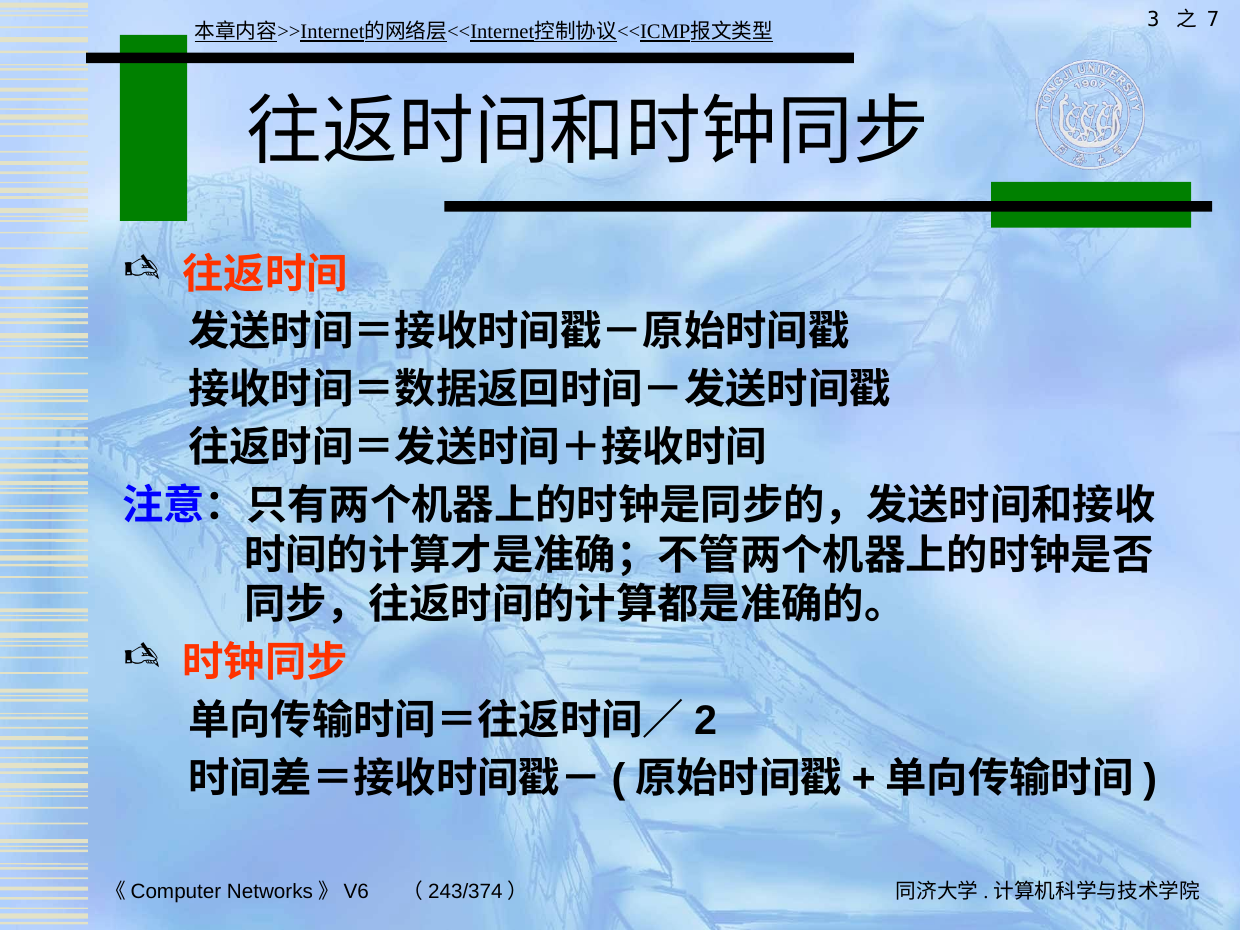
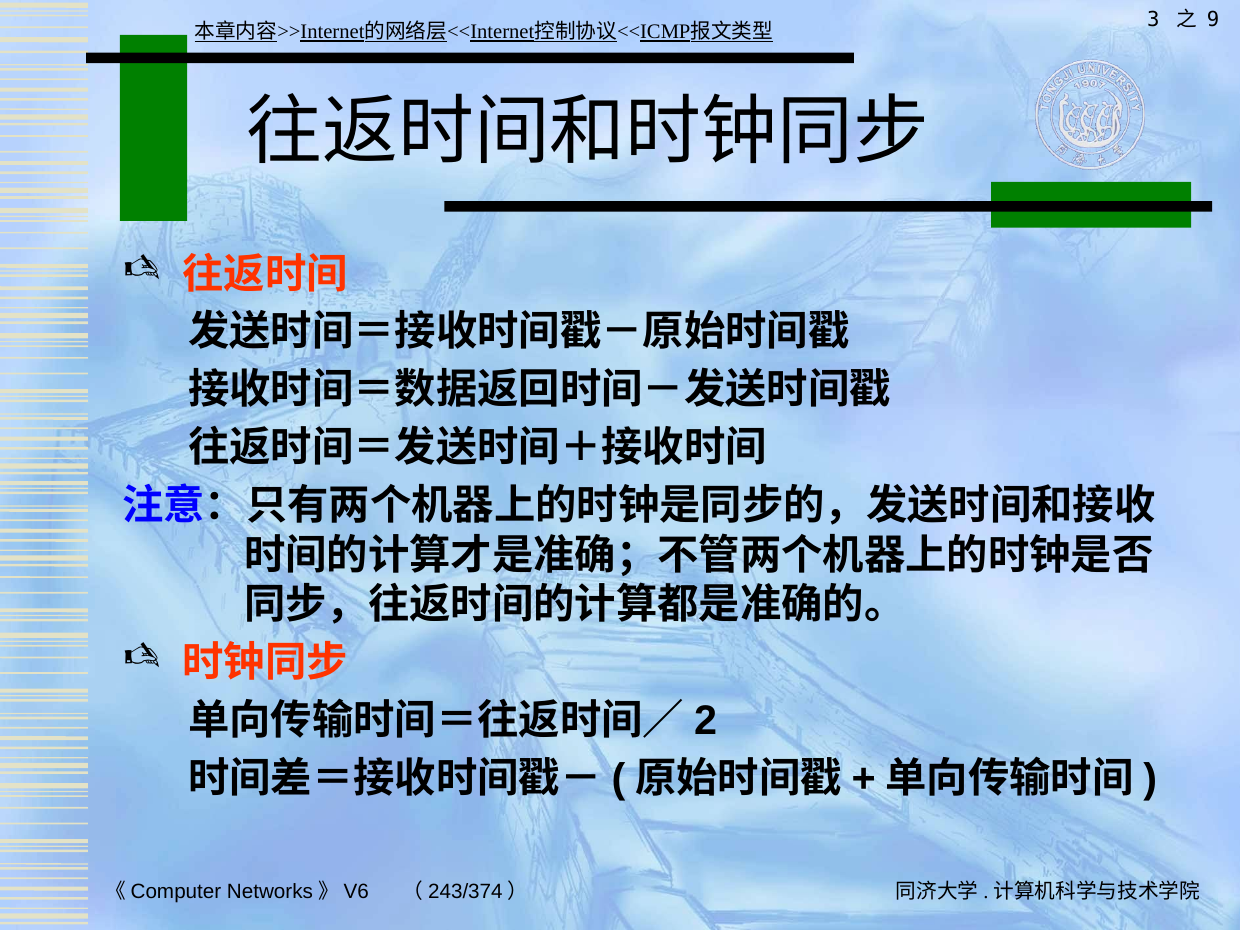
7: 7 -> 9
